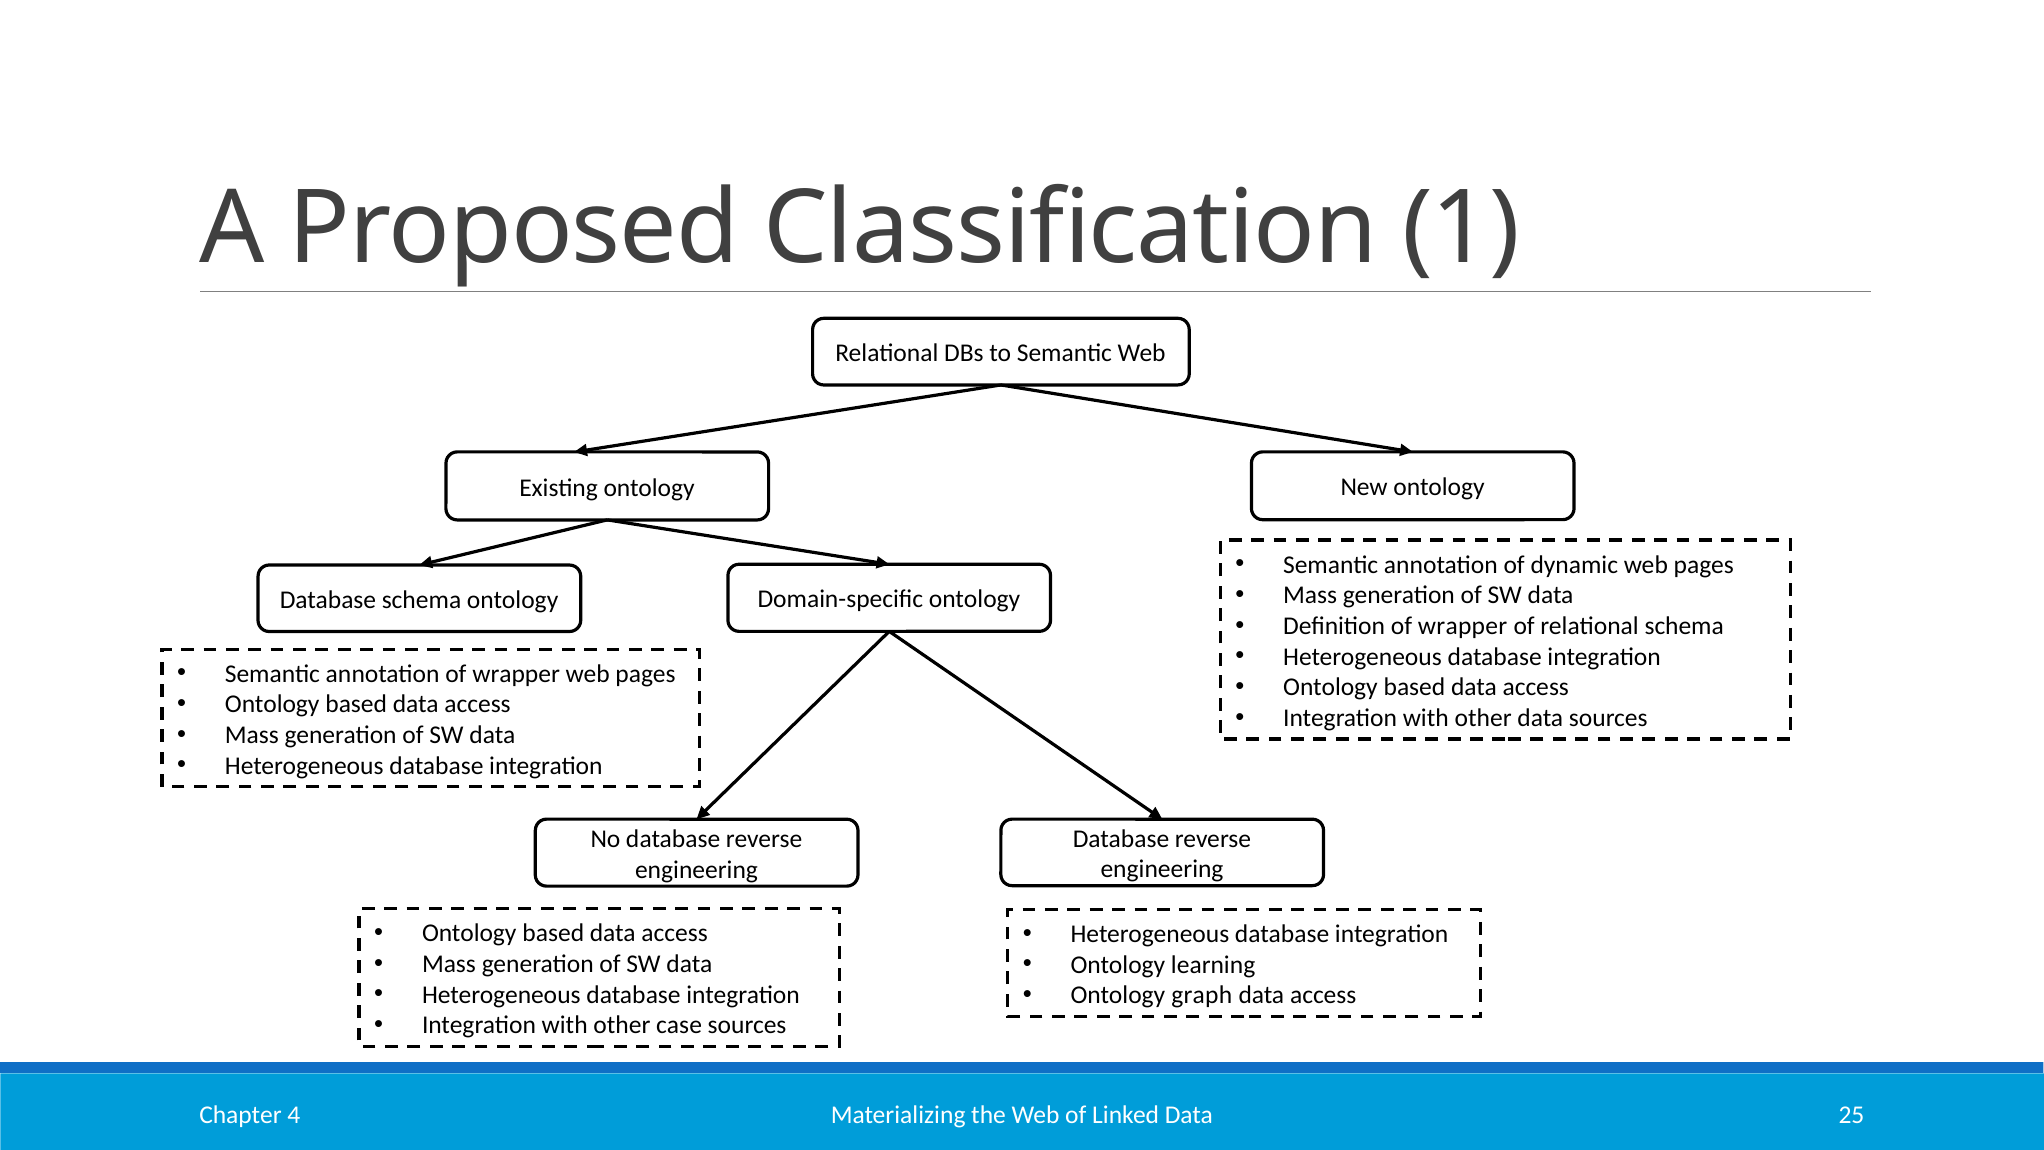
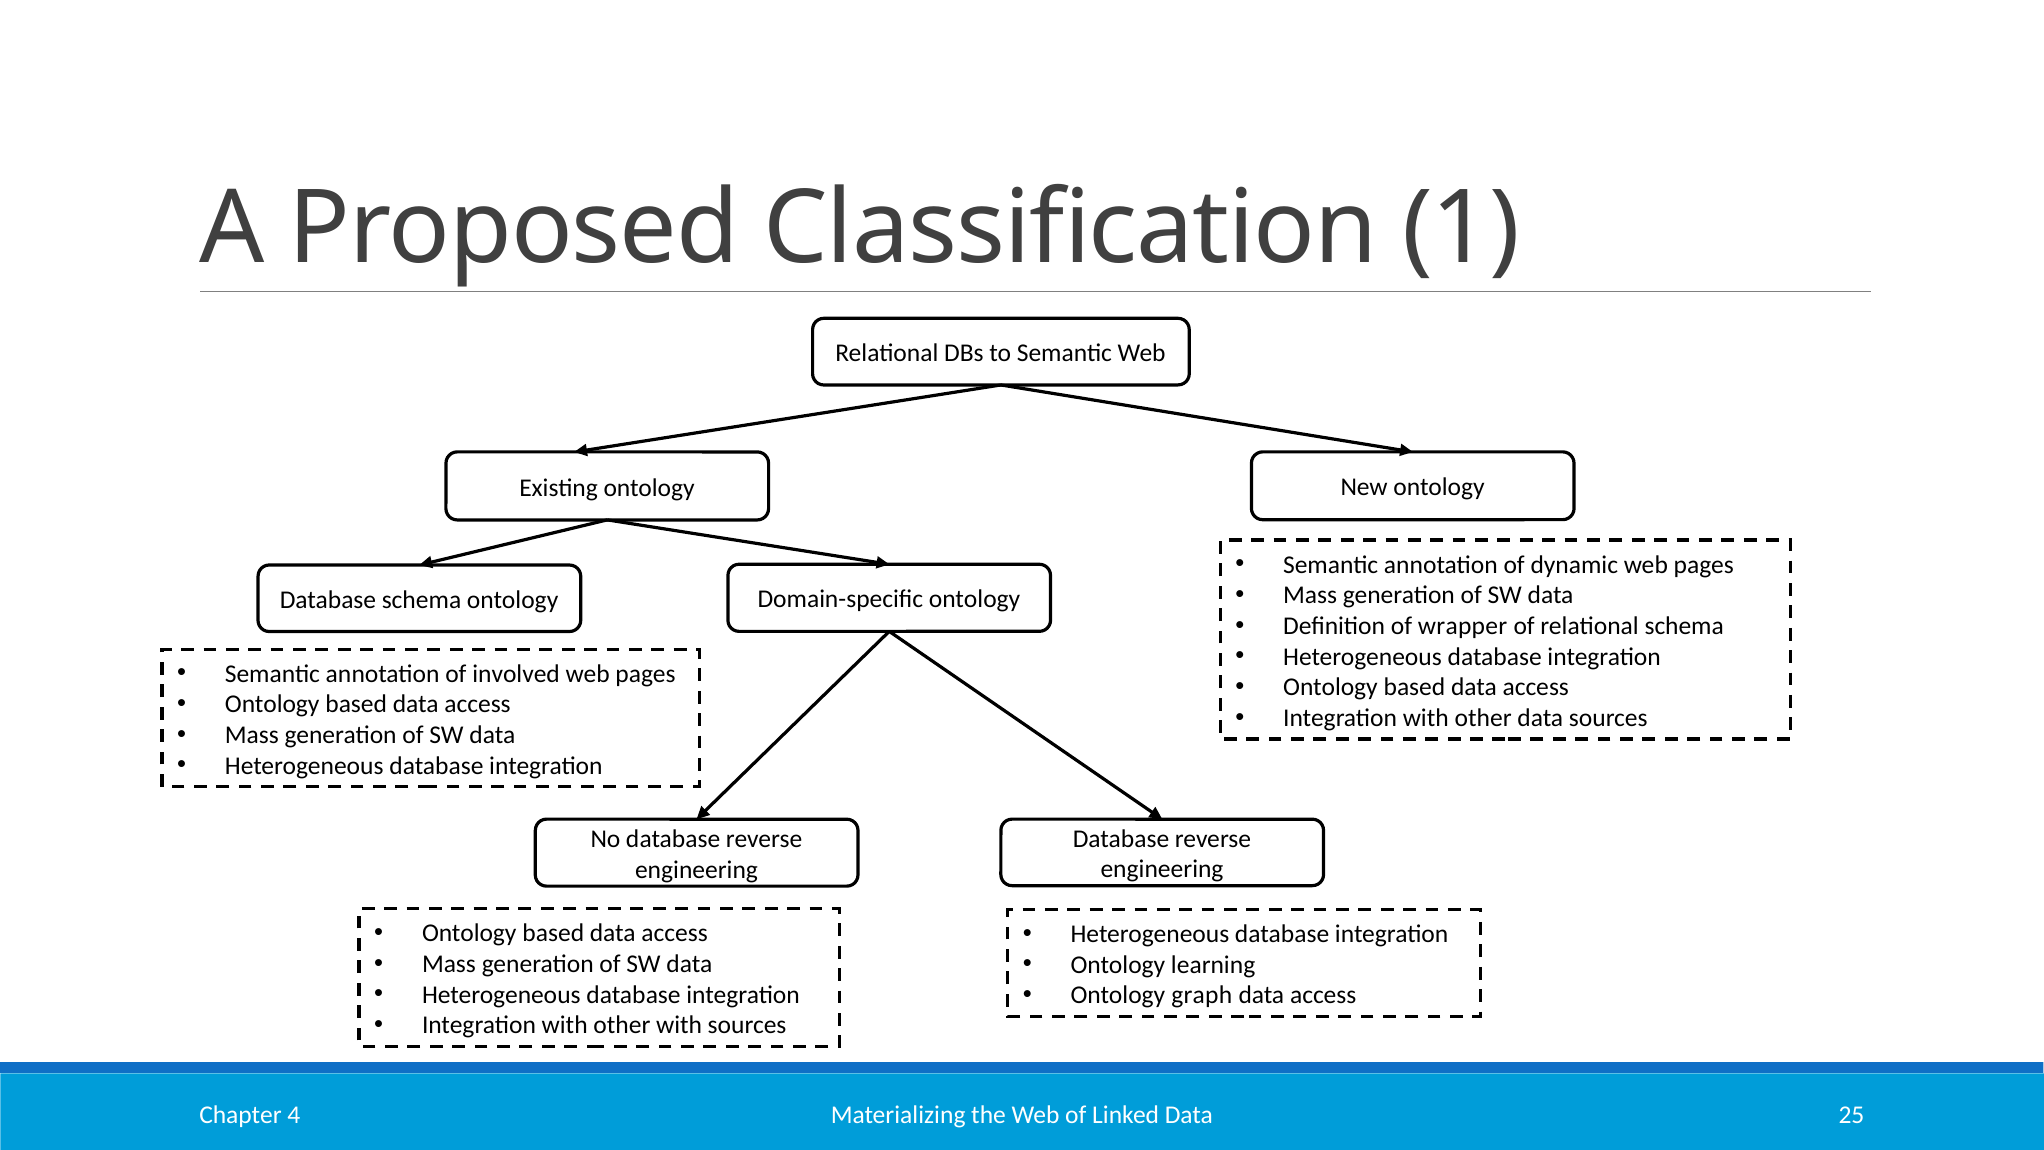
annotation of wrapper: wrapper -> involved
other case: case -> with
